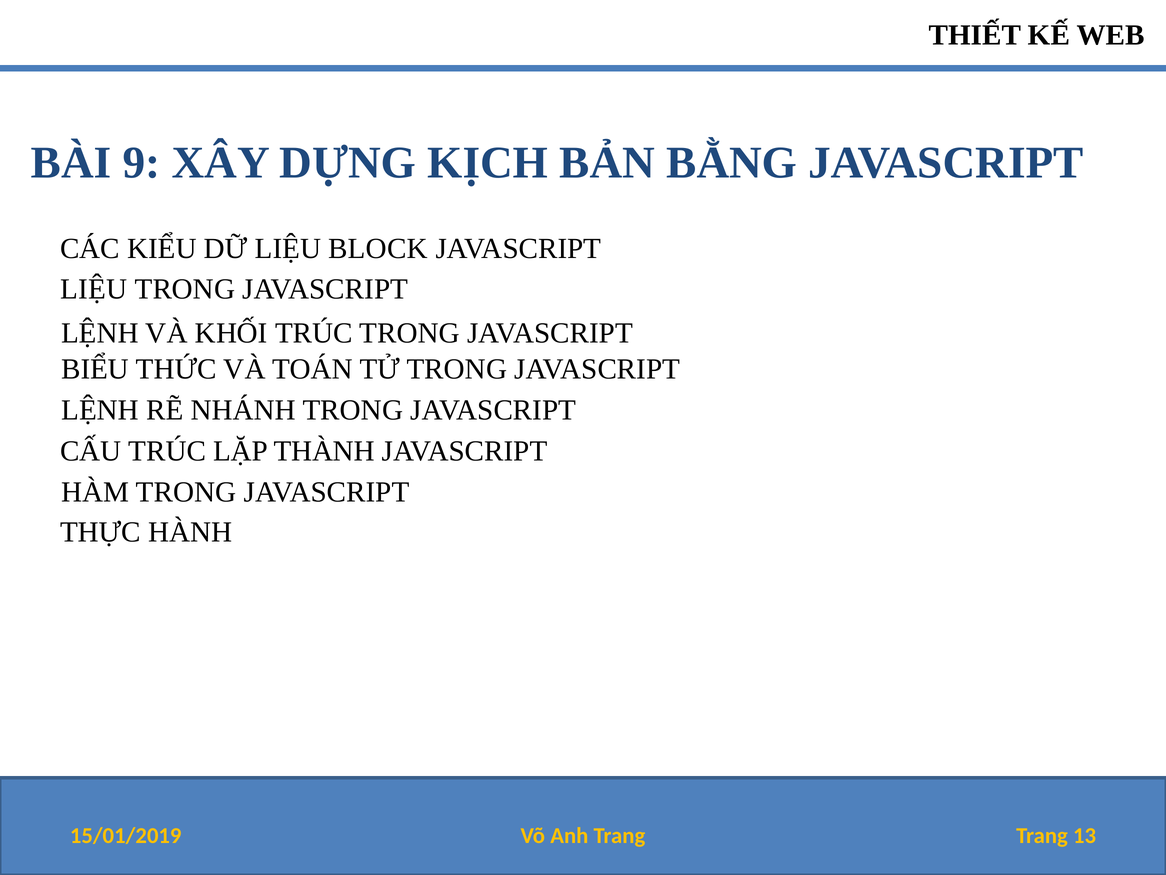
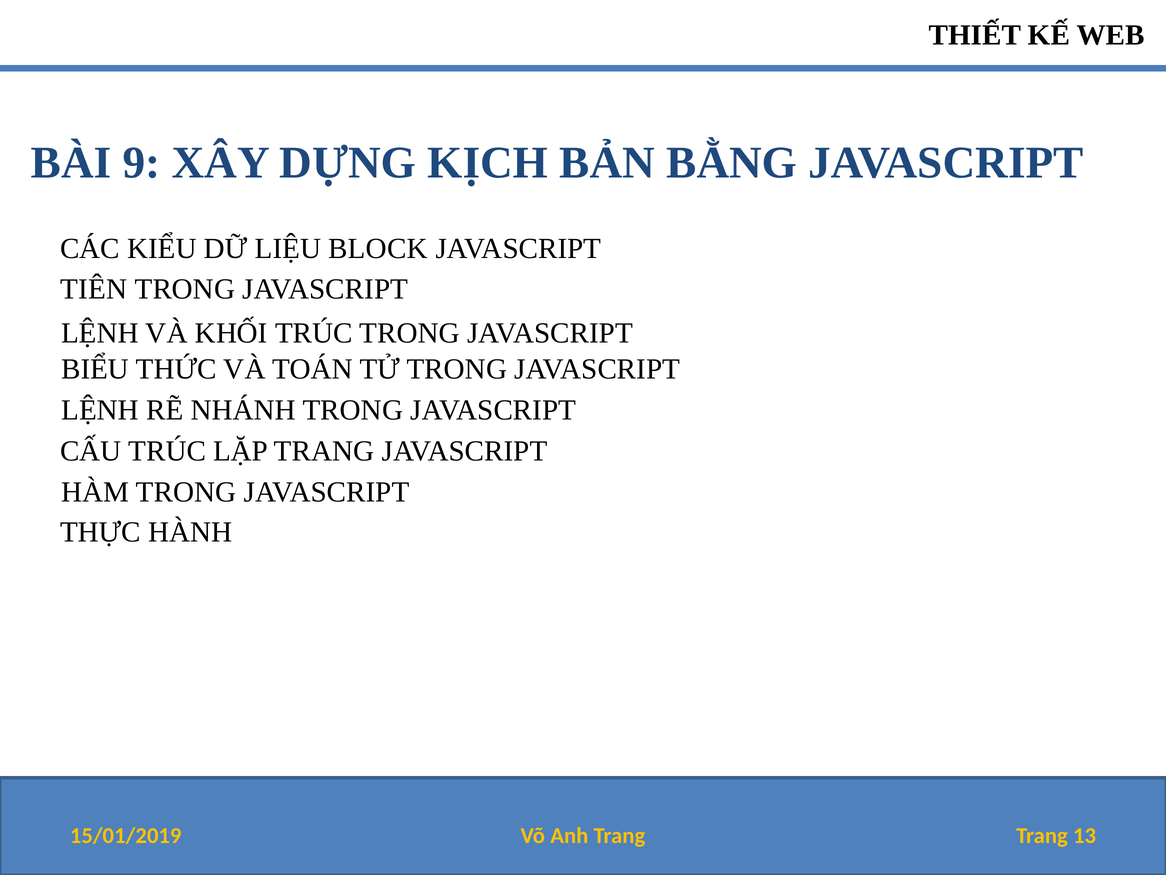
LIỆU at (94, 289): LIỆU -> TIÊN
LẶP THÀNH: THÀNH -> TRANG
